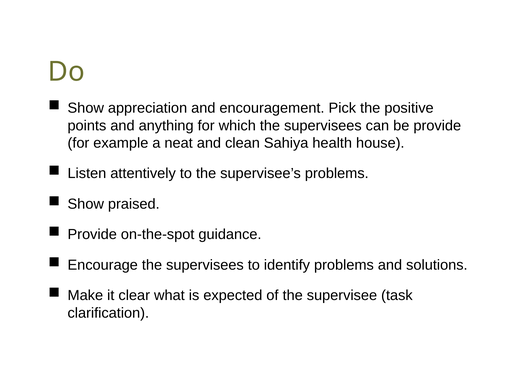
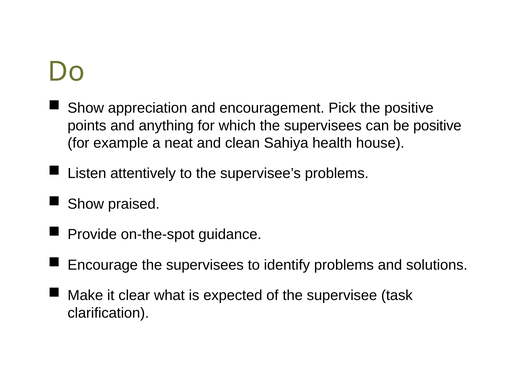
be provide: provide -> positive
